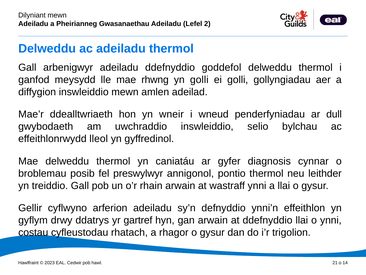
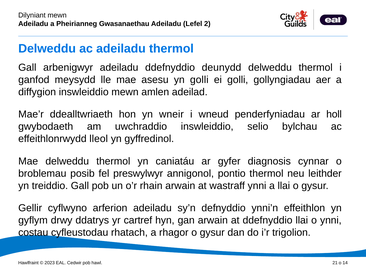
goddefol: goddefol -> deunydd
rhwng: rhwng -> asesu
dull: dull -> holl
gartref: gartref -> cartref
